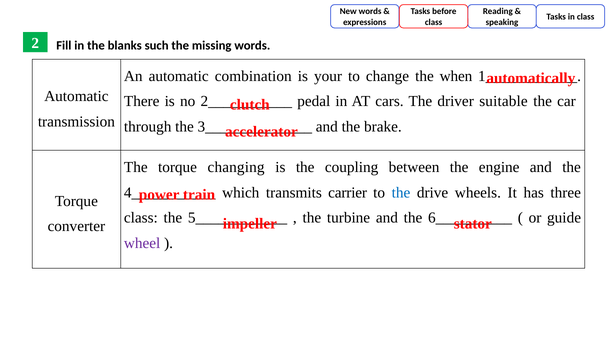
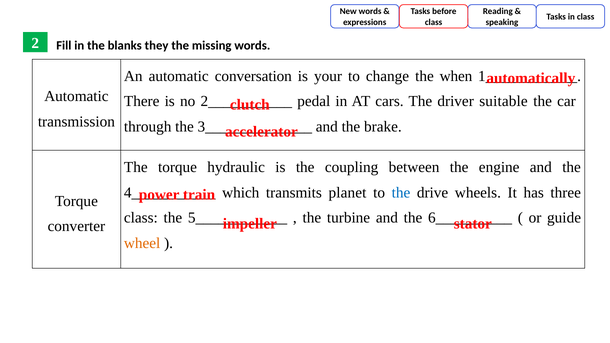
such: such -> they
combination: combination -> conversation
changing: changing -> hydraulic
carrier: carrier -> planet
wheel colour: purple -> orange
